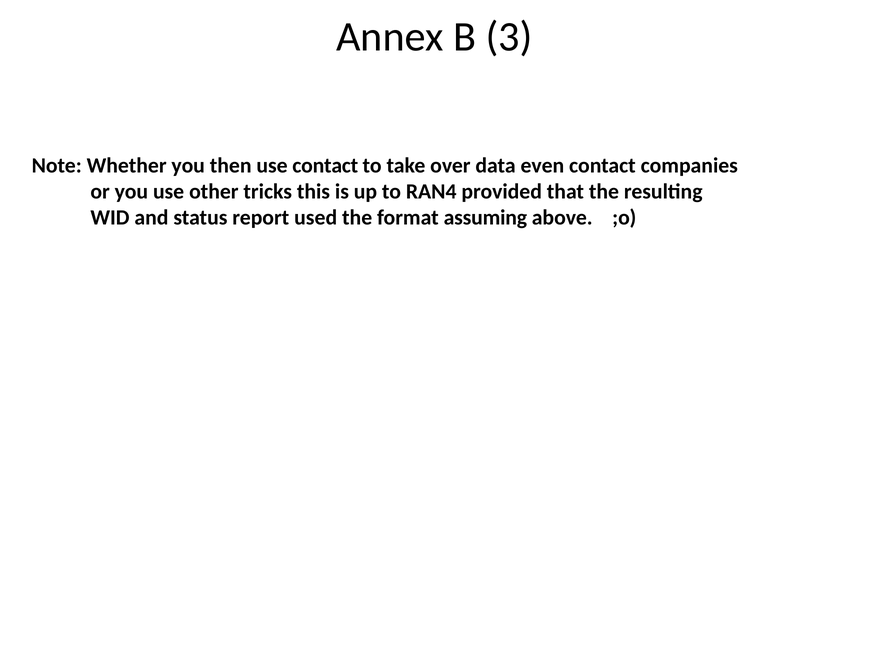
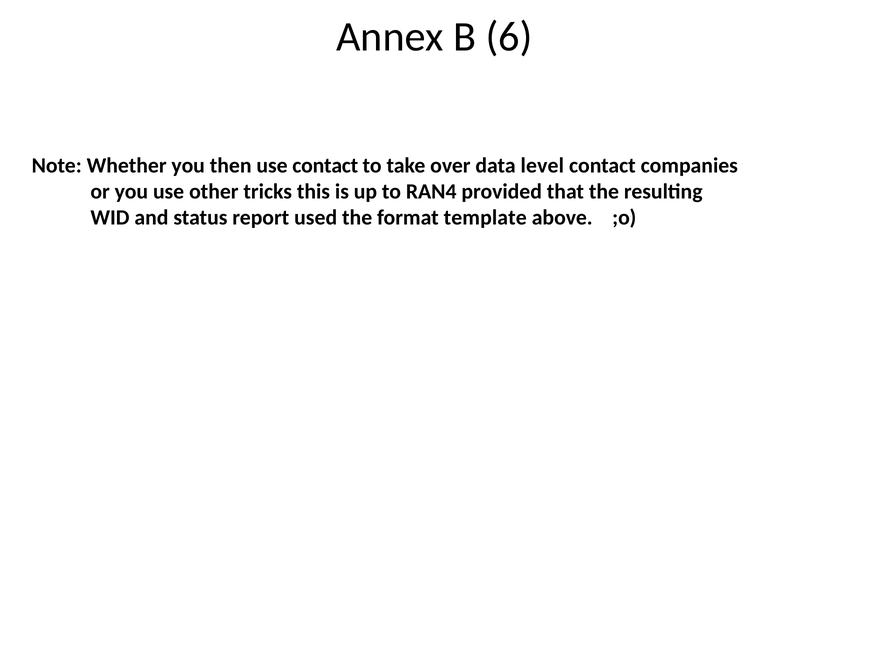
3: 3 -> 6
even: even -> level
assuming: assuming -> template
